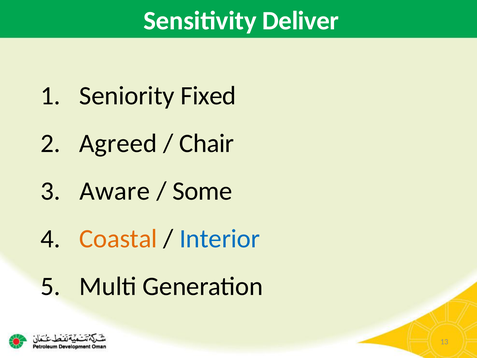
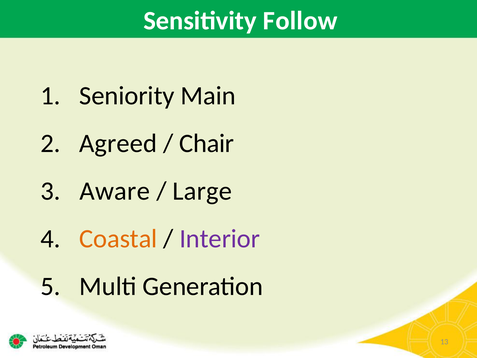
Deliver: Deliver -> Follow
Fixed: Fixed -> Main
Some: Some -> Large
Interior colour: blue -> purple
